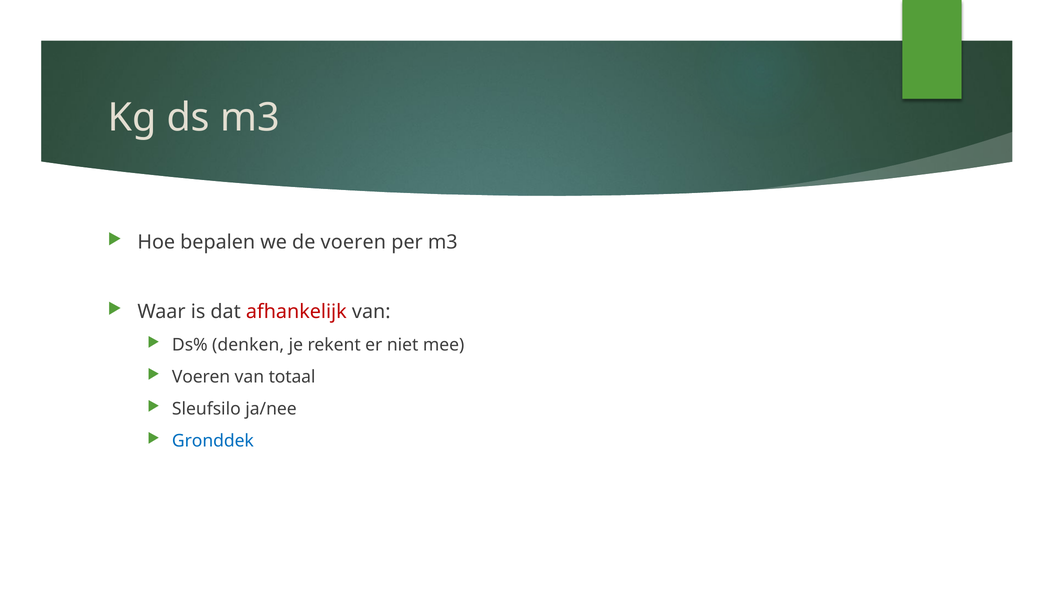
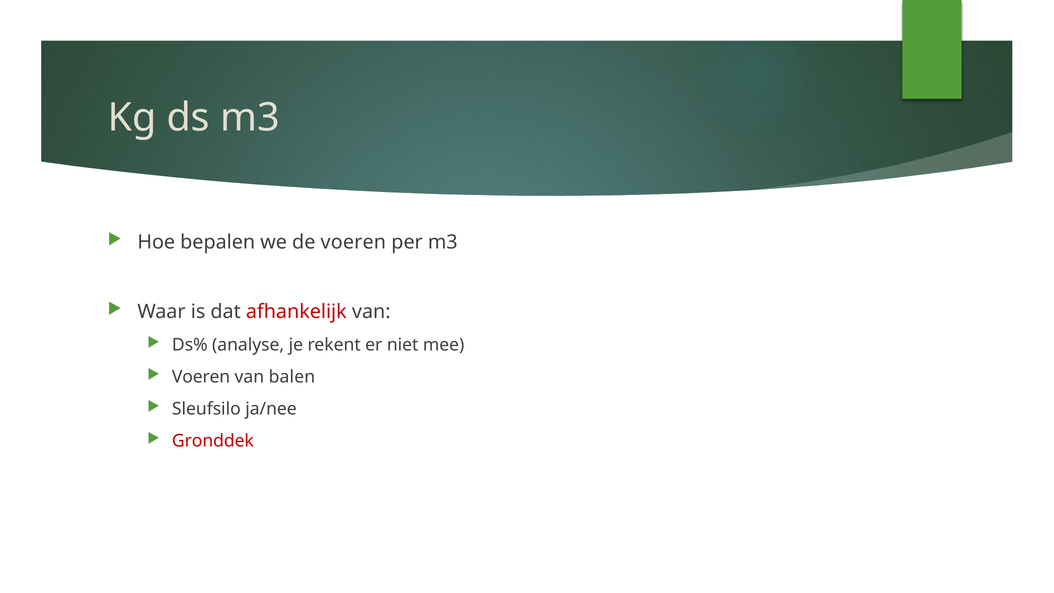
denken: denken -> analyse
totaal: totaal -> balen
Gronddek colour: blue -> red
